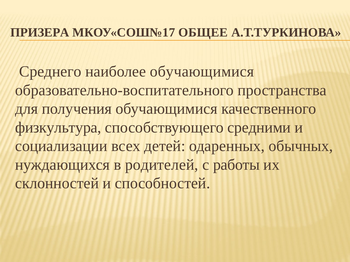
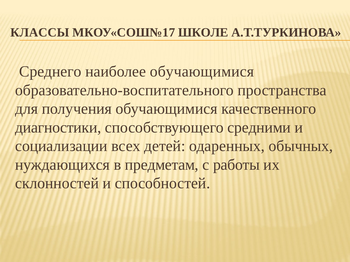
ПРИЗЕРА: ПРИЗЕРА -> КЛАССЫ
ОБЩЕЕ: ОБЩЕЕ -> ШКОЛЕ
физкультура: физкультура -> диагностики
родителей: родителей -> предметам
